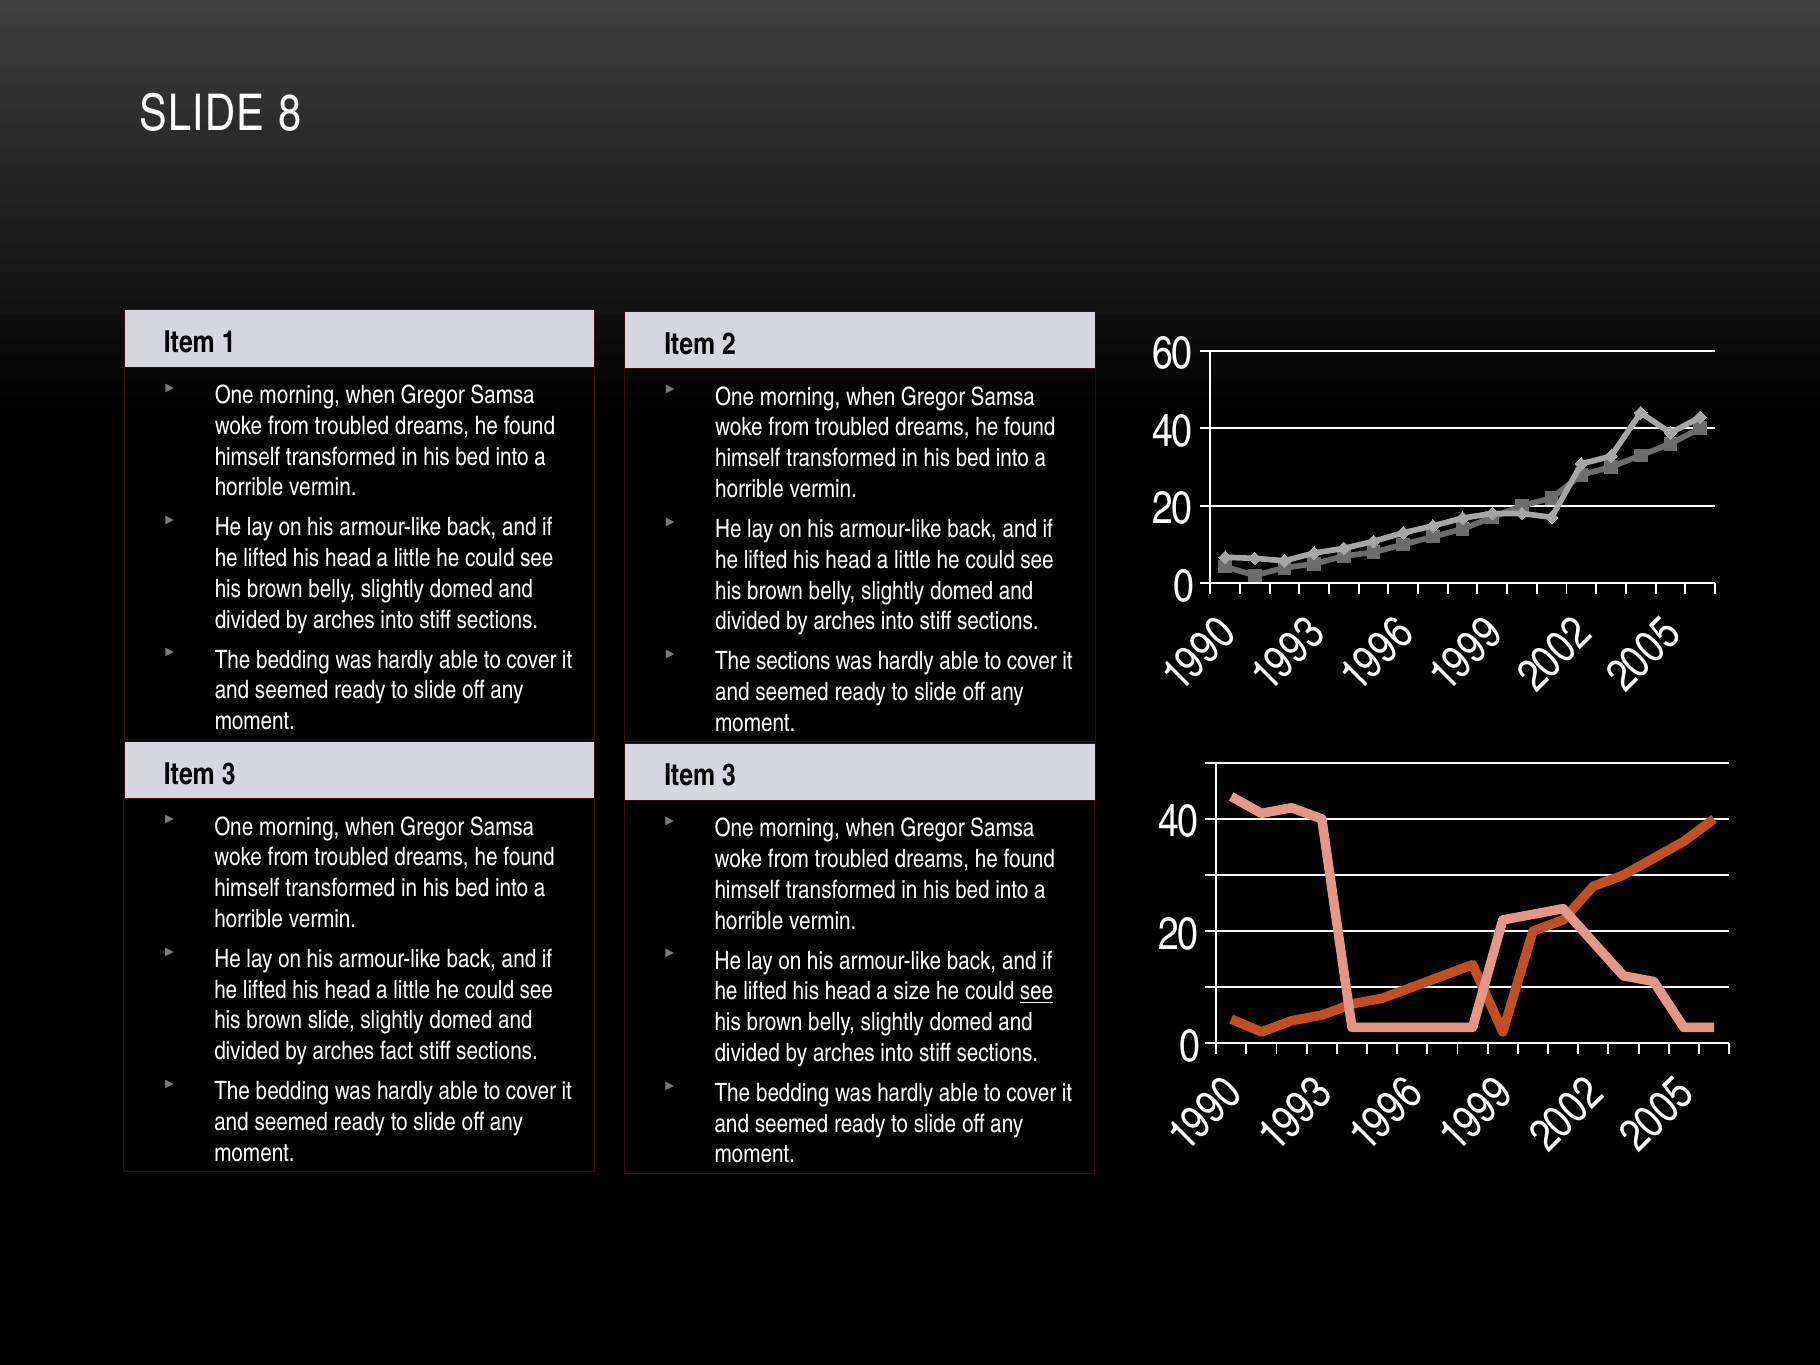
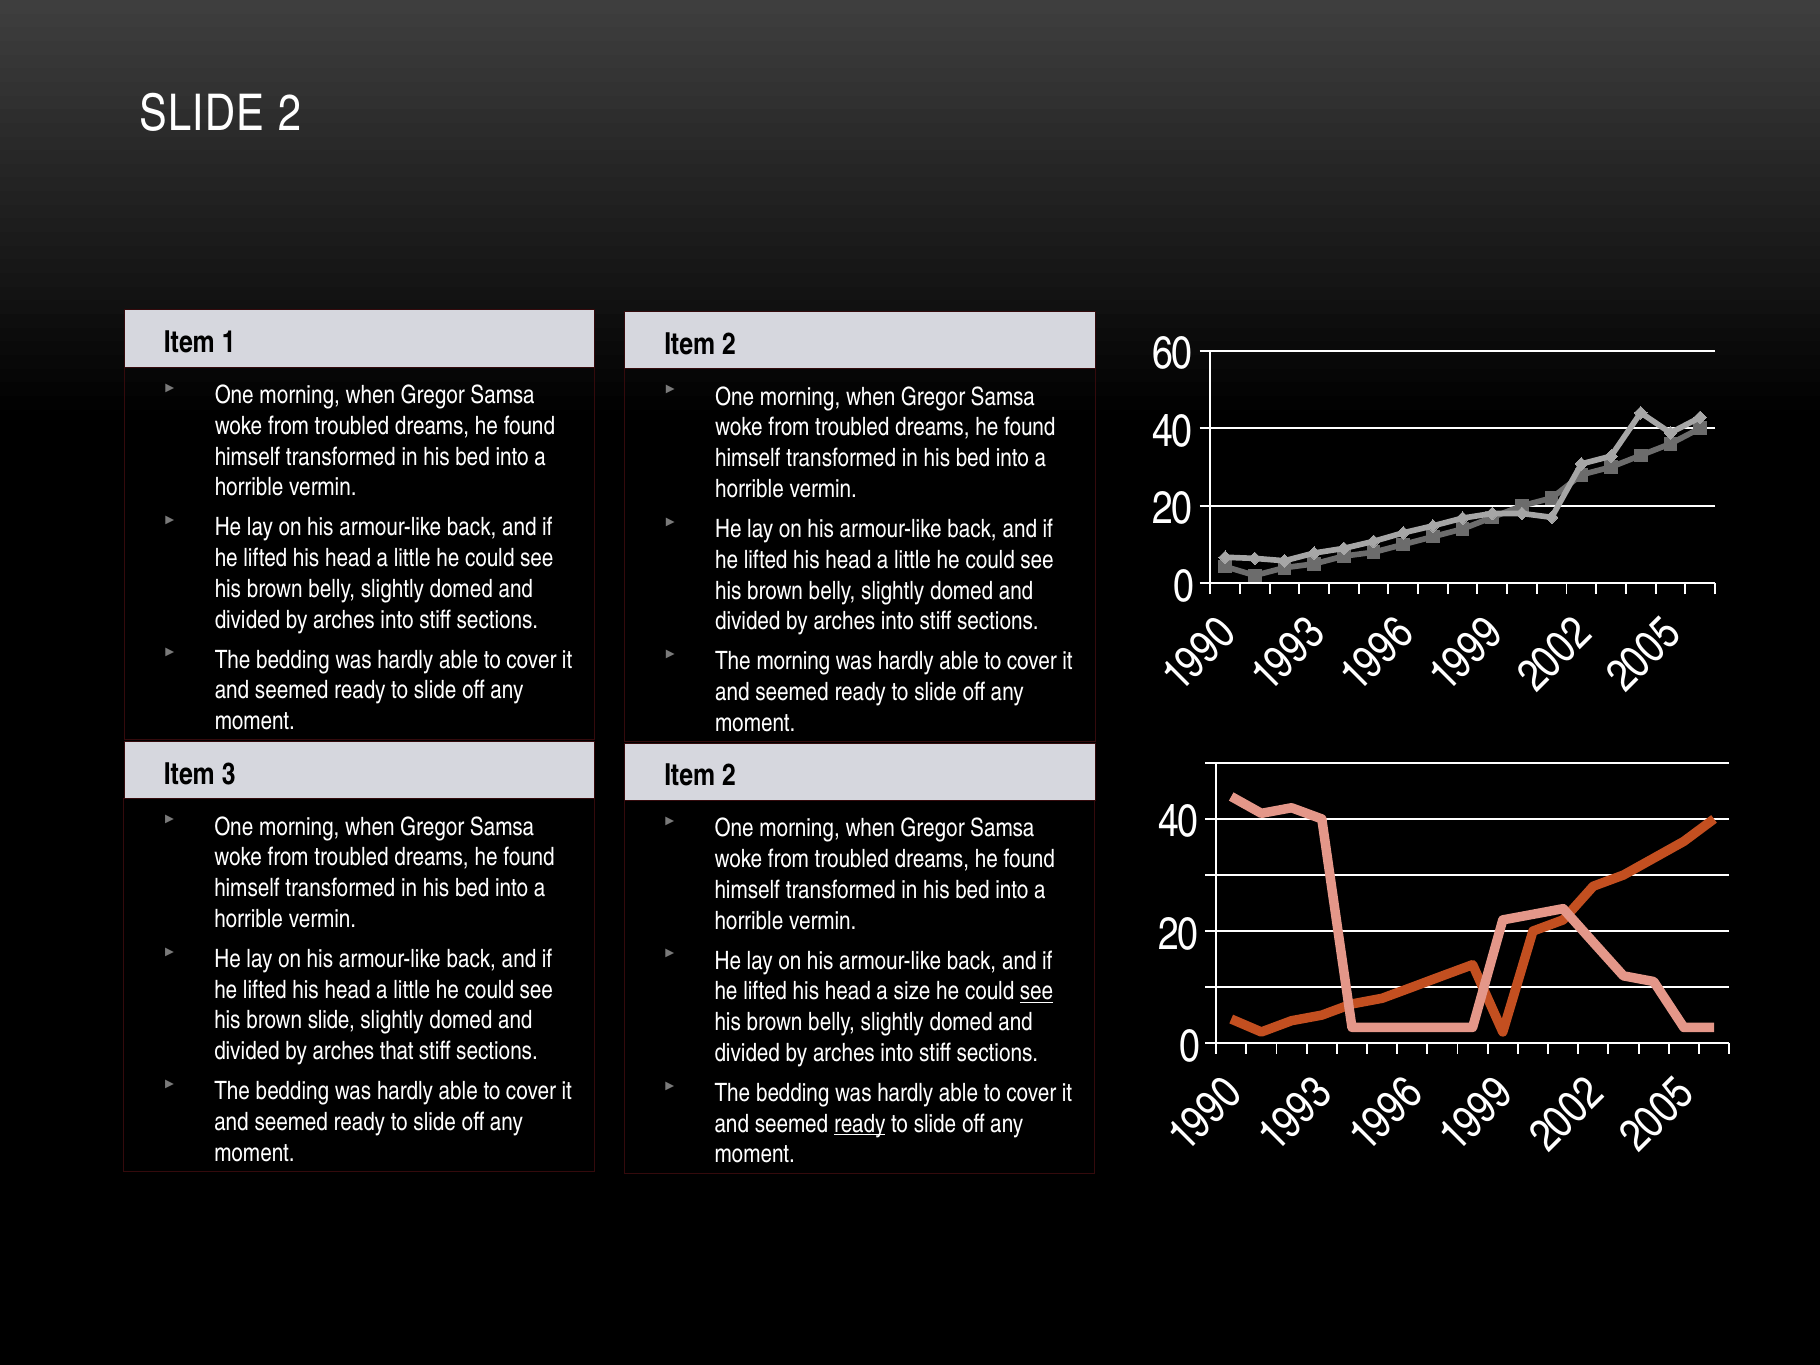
SLIDE 8: 8 -> 2
The sections: sections -> morning
3 at (729, 776): 3 -> 2
fact: fact -> that
ready at (860, 1124) underline: none -> present
